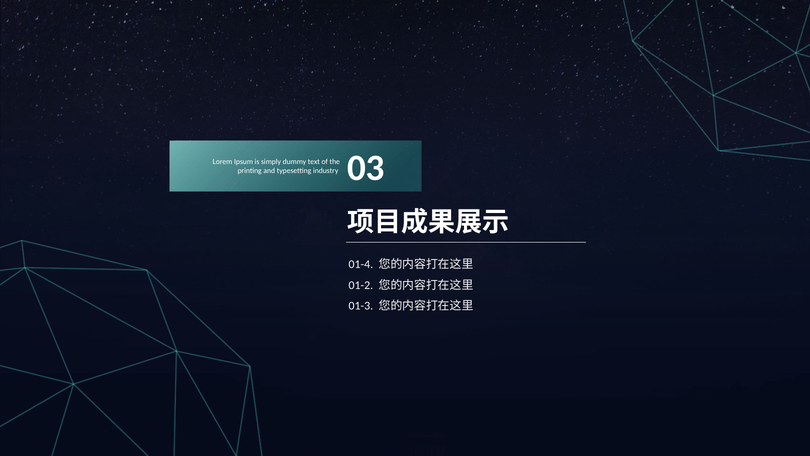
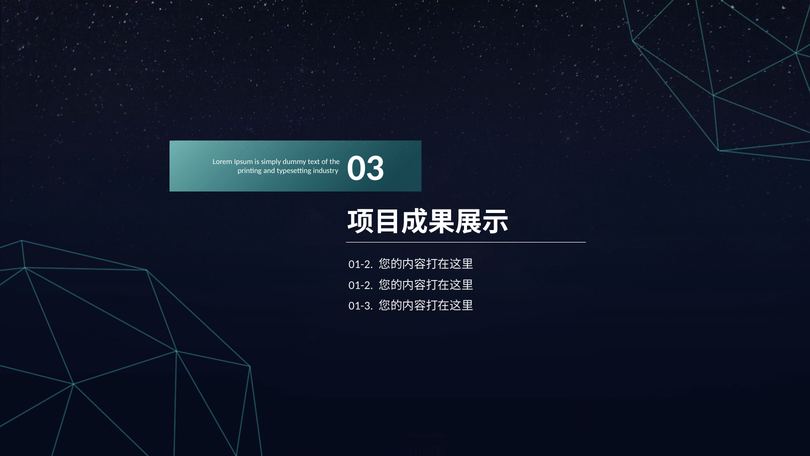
01-4 at (361, 264): 01-4 -> 01-2
